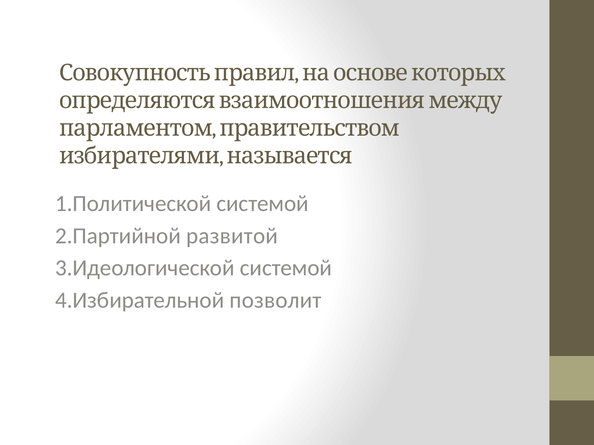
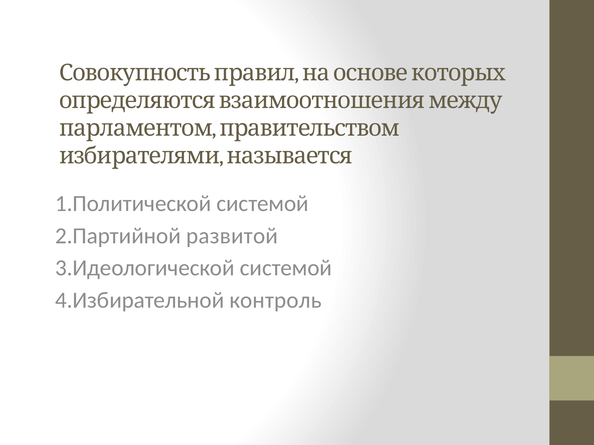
позволит: позволит -> контроль
